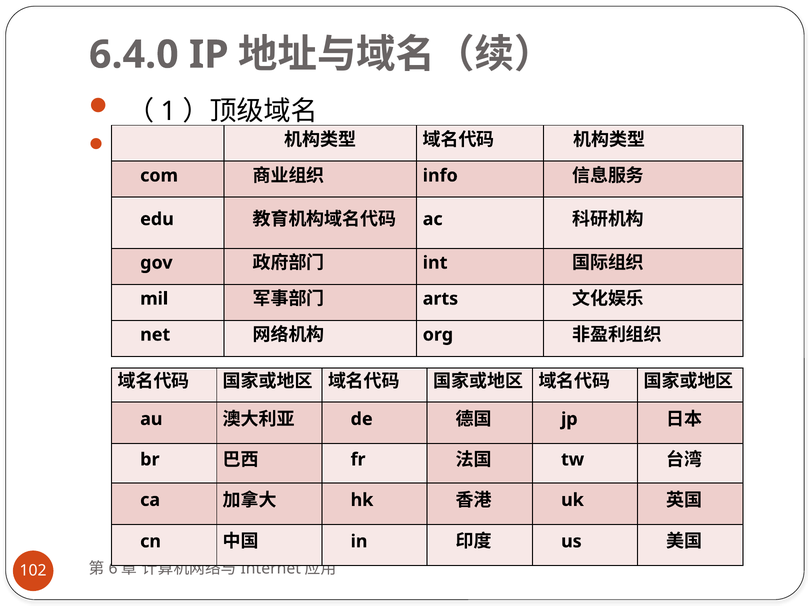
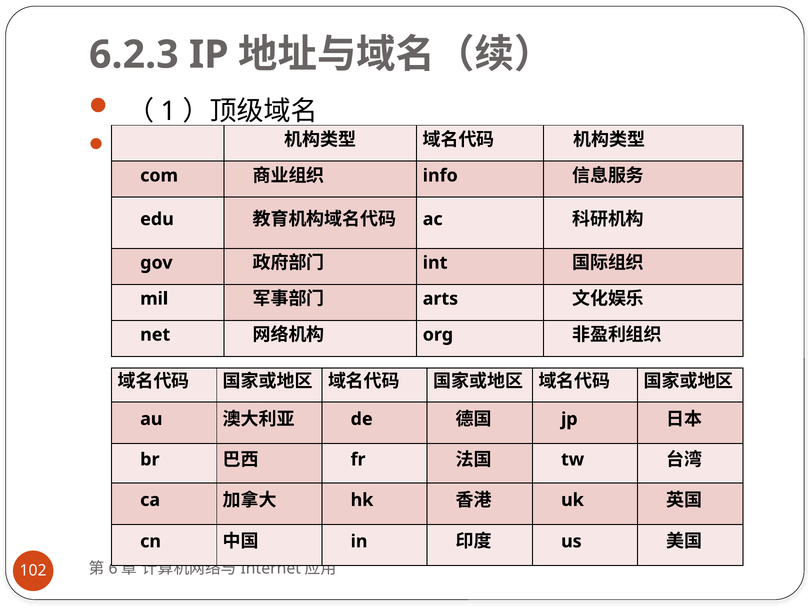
6.4.0: 6.4.0 -> 6.2.3
